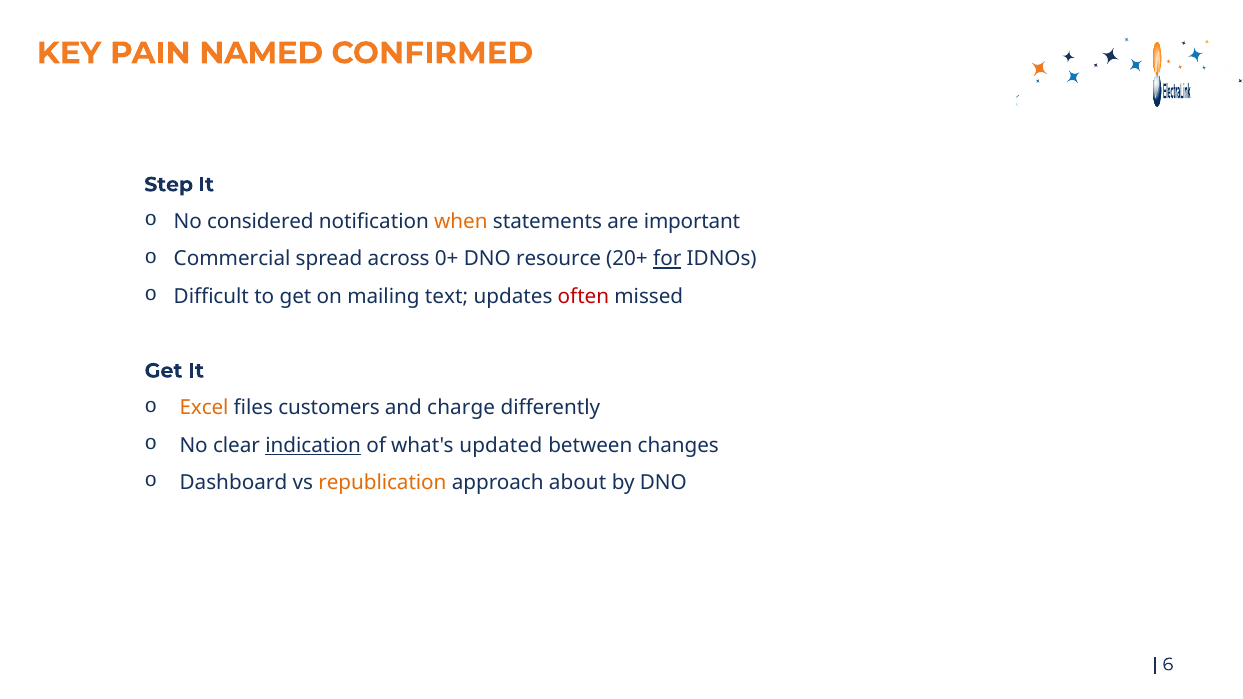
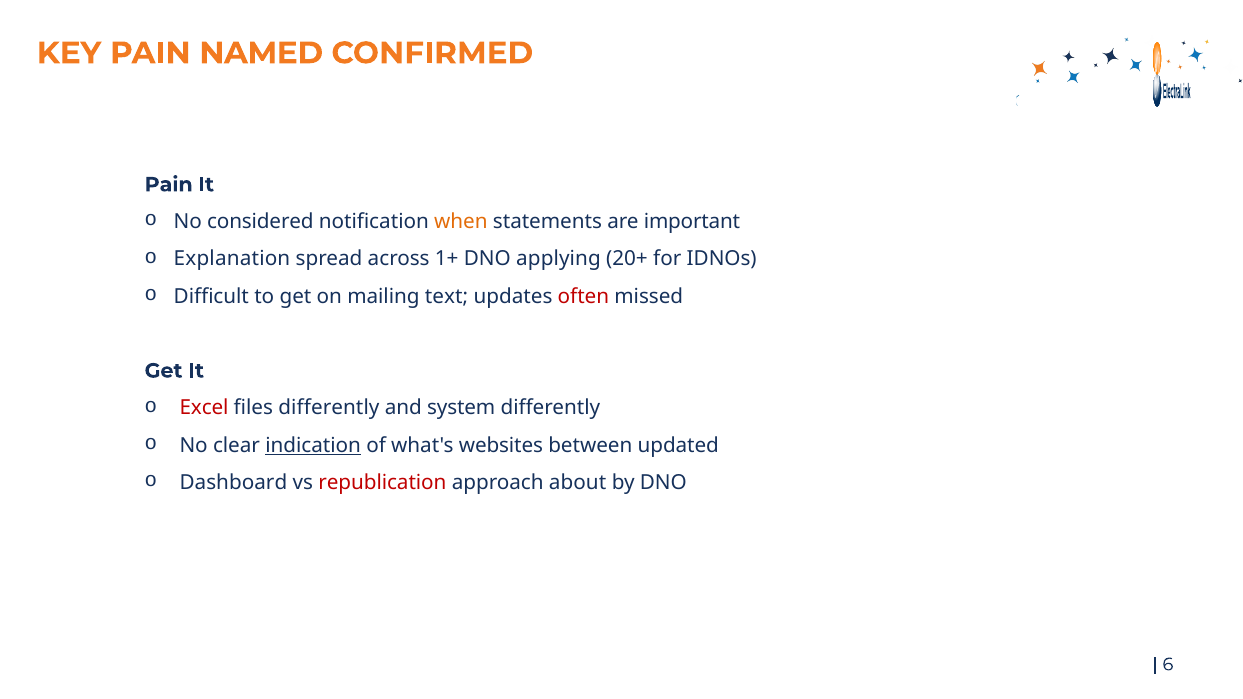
Step at (169, 185): Step -> Pain
Commercial: Commercial -> Explanation
0+: 0+ -> 1+
resource: resource -> applying
for underline: present -> none
Excel colour: orange -> red
files customers: customers -> differently
charge: charge -> system
updated: updated -> websites
changes: changes -> updated
republication colour: orange -> red
